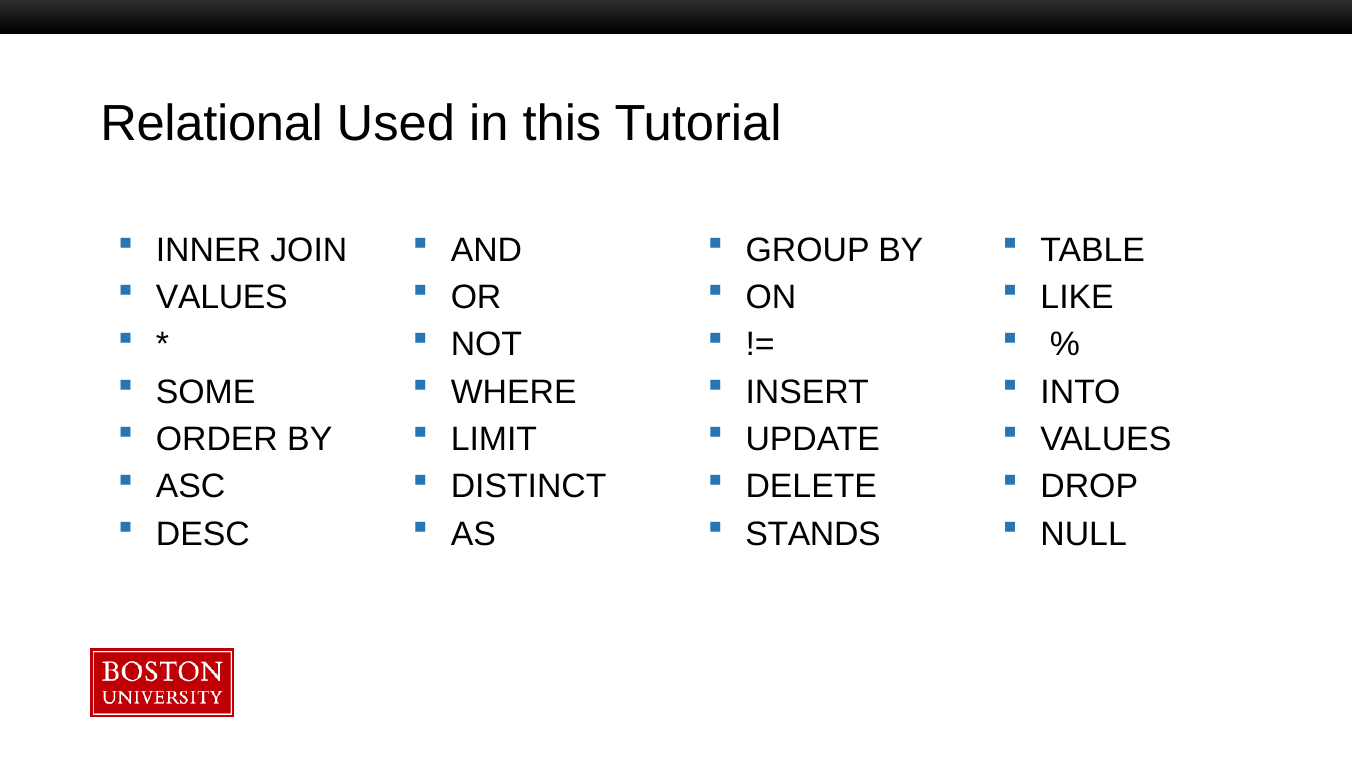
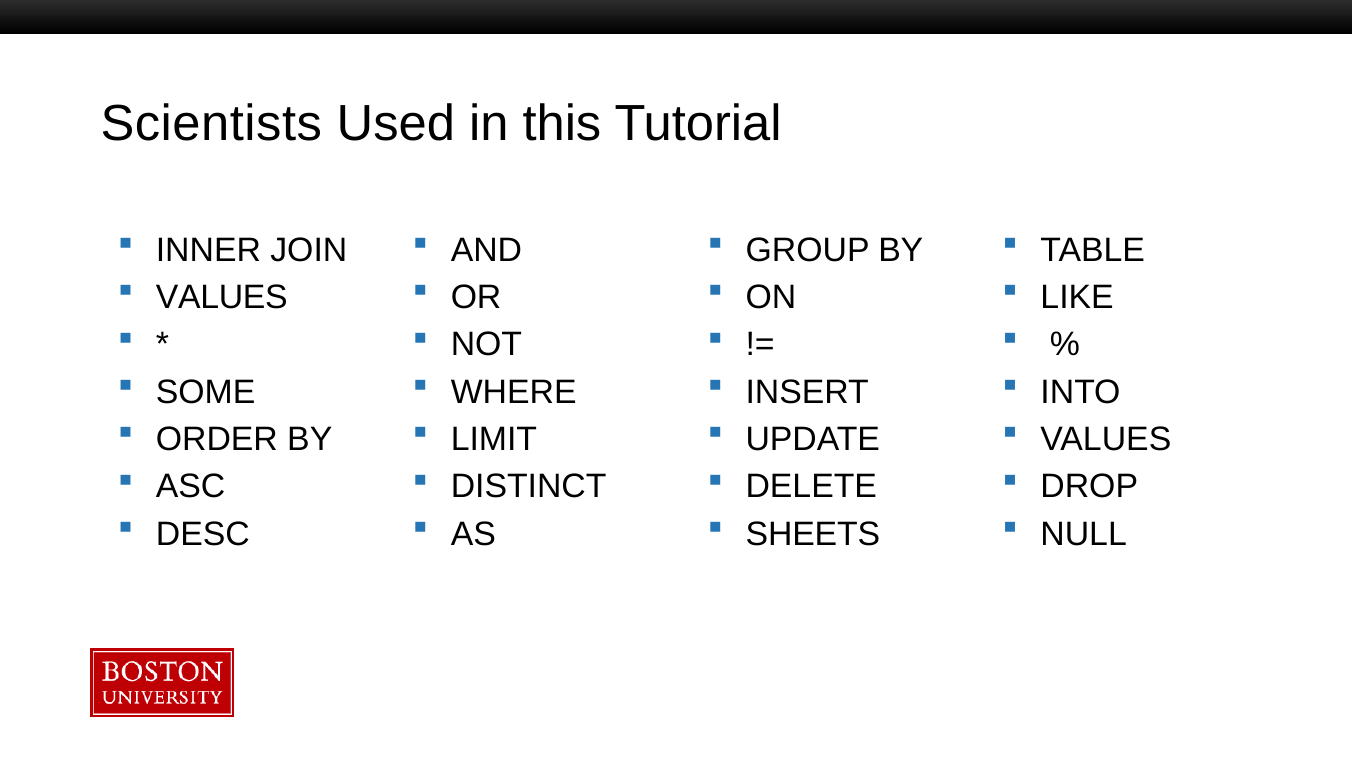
Relational: Relational -> Scientists
STANDS: STANDS -> SHEETS
